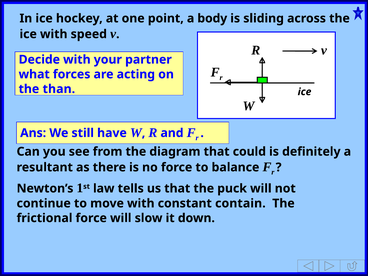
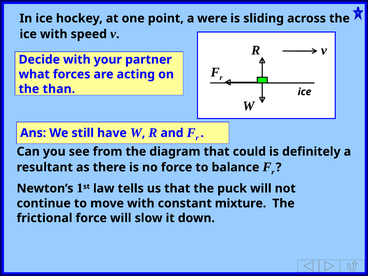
body: body -> were
contain: contain -> mixture
